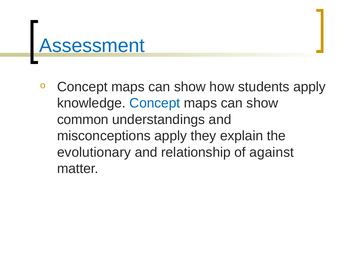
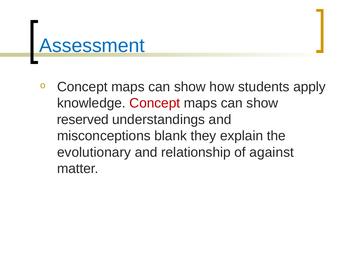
Concept at (155, 103) colour: blue -> red
common: common -> reserved
misconceptions apply: apply -> blank
